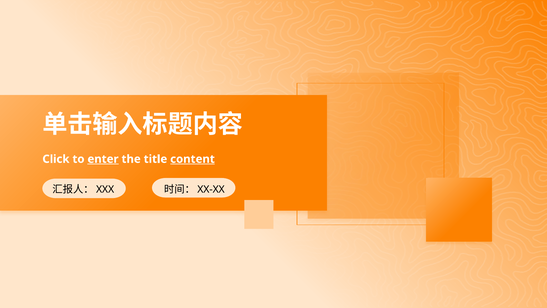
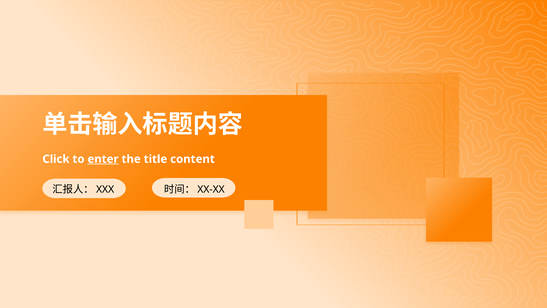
content underline: present -> none
